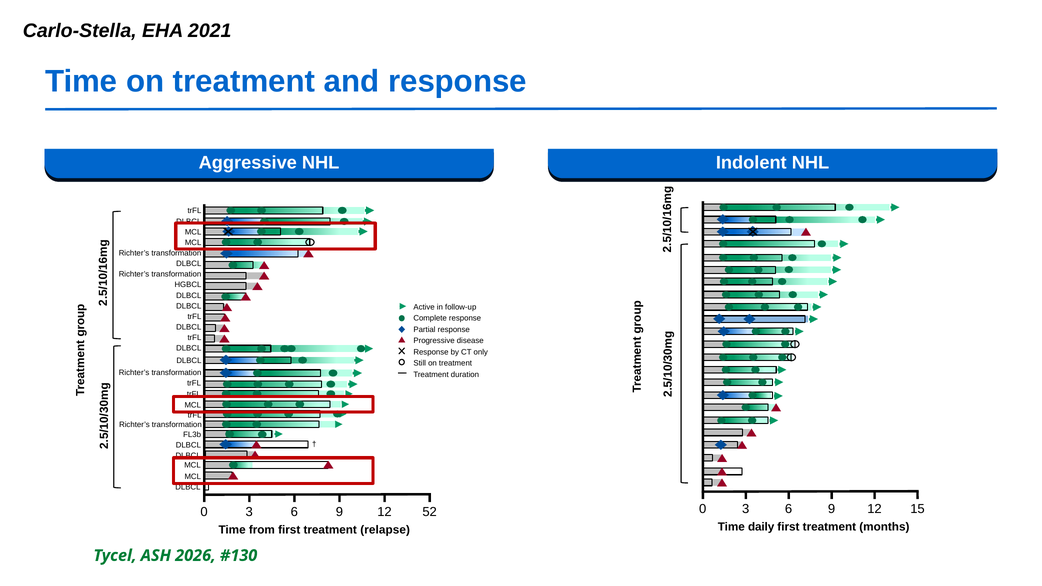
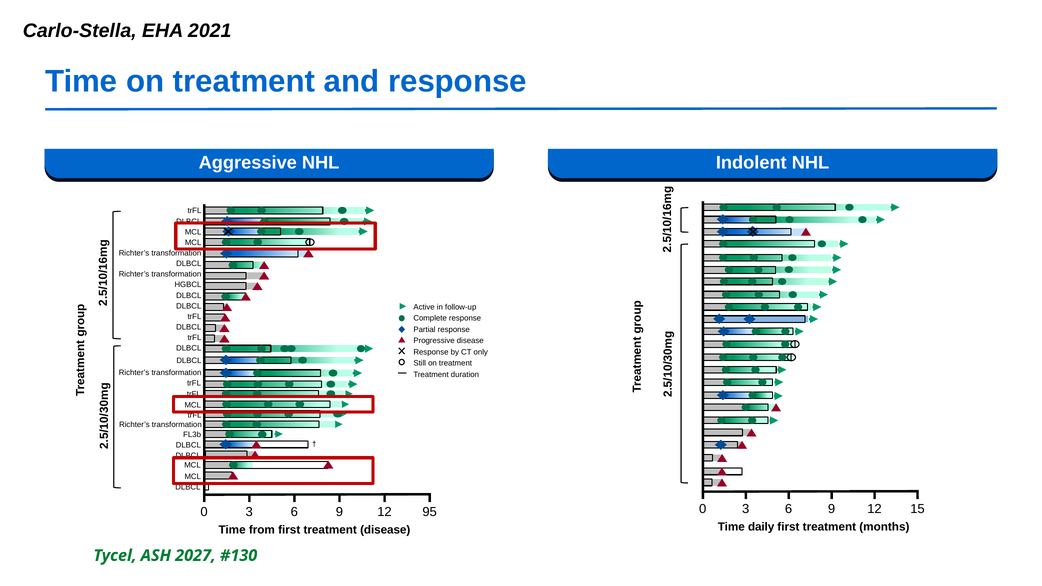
52: 52 -> 95
treatment relapse: relapse -> disease
2026: 2026 -> 2027
